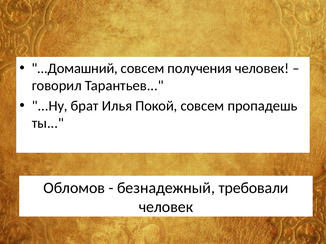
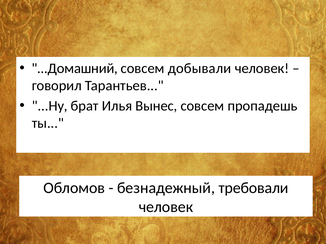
получения: получения -> добывали
Покой: Покой -> Вынес
